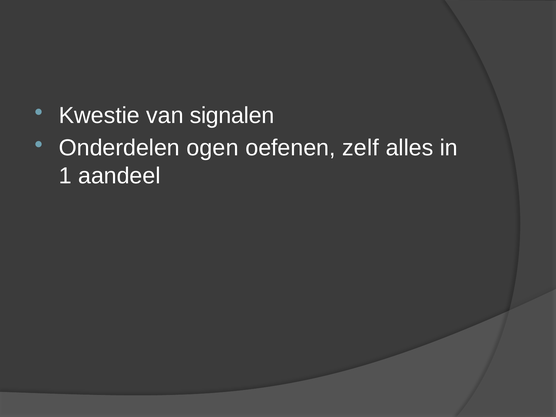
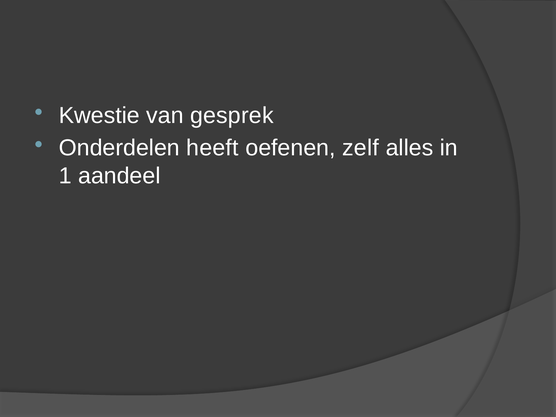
signalen: signalen -> gesprek
ogen: ogen -> heeft
